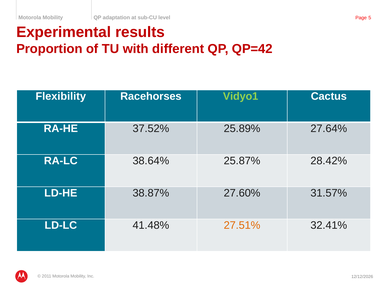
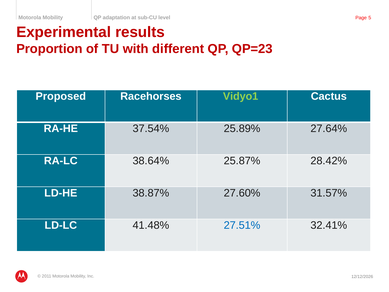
QP=42: QP=42 -> QP=23
Flexibility: Flexibility -> Proposed
37.52%: 37.52% -> 37.54%
27.51% colour: orange -> blue
